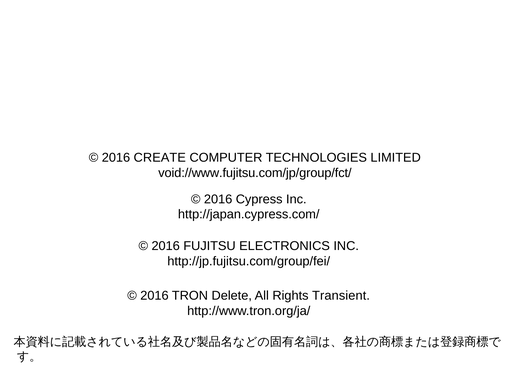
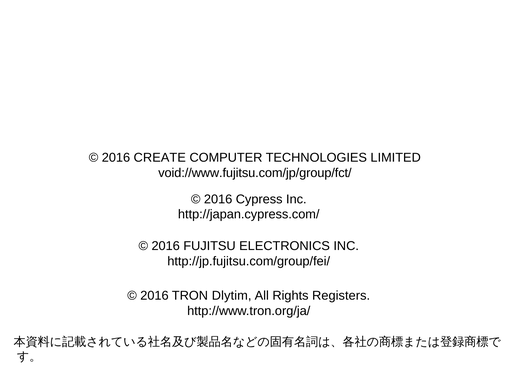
Delete: Delete -> Dlytim
Transient: Transient -> Registers
